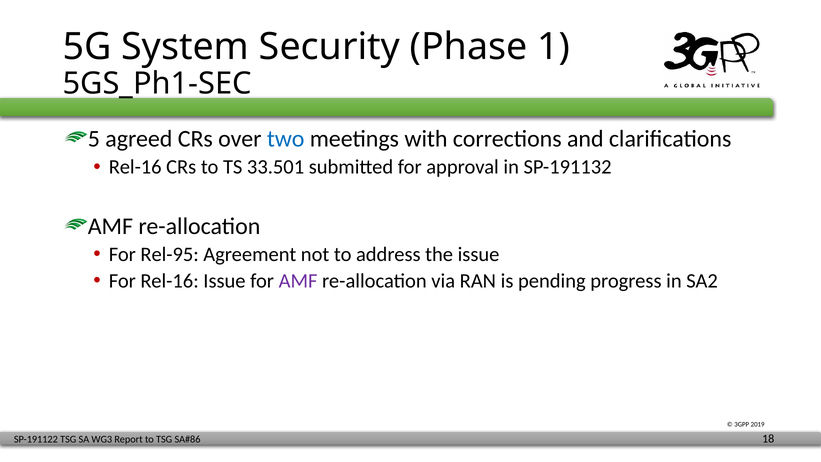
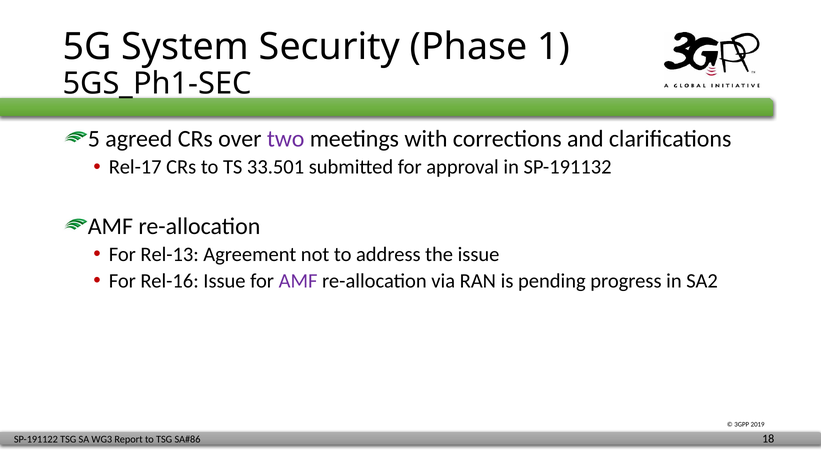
two colour: blue -> purple
Rel-16 at (135, 167): Rel-16 -> Rel-17
Rel-95: Rel-95 -> Rel-13
